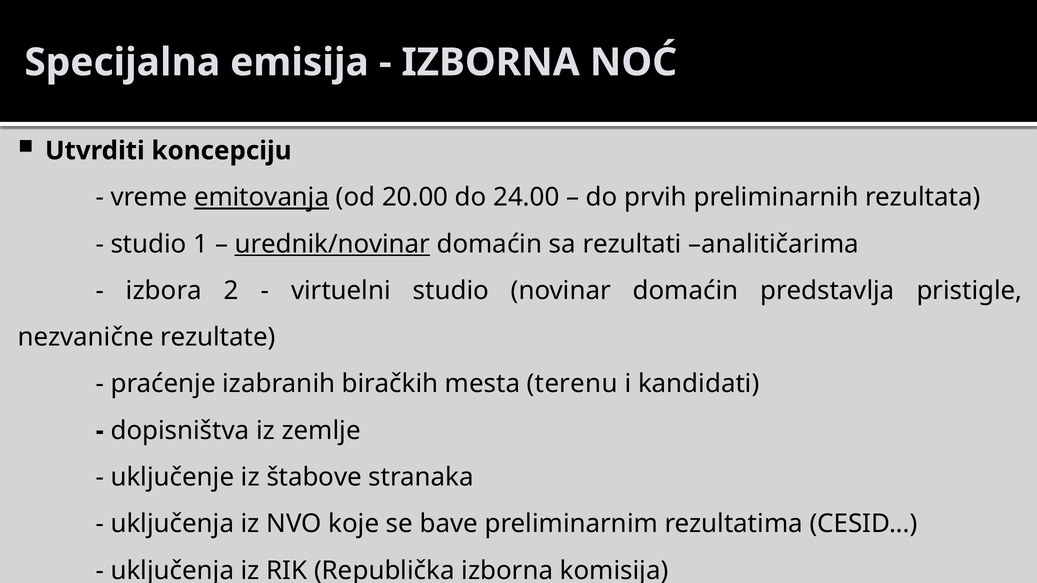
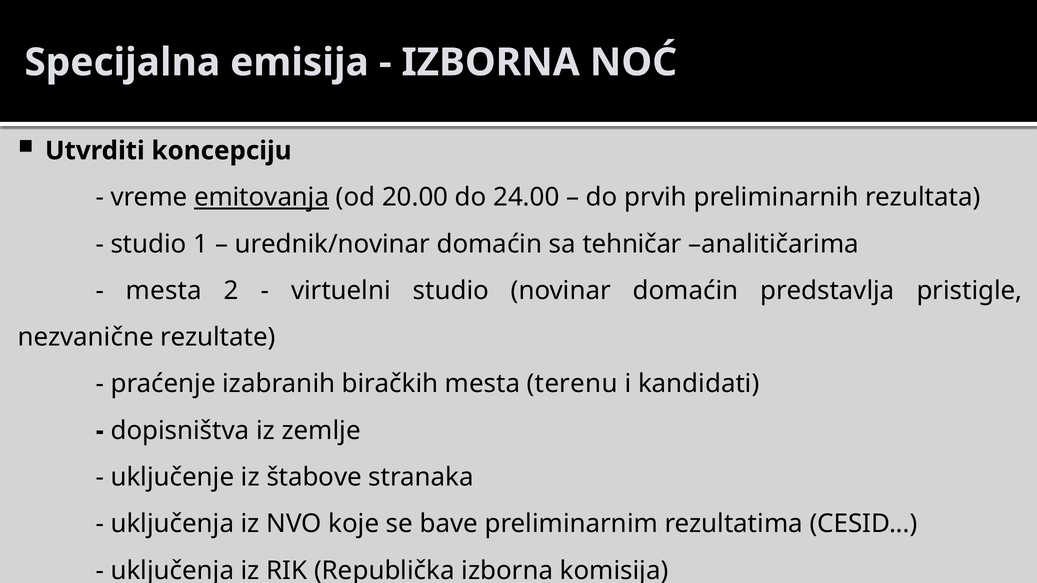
urednik/novinar underline: present -> none
rezultati: rezultati -> tehničar
izbora at (164, 291): izbora -> mesta
